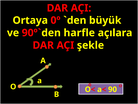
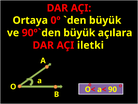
harfle at (79, 33): harfle -> büyük
şekle: şekle -> iletki
